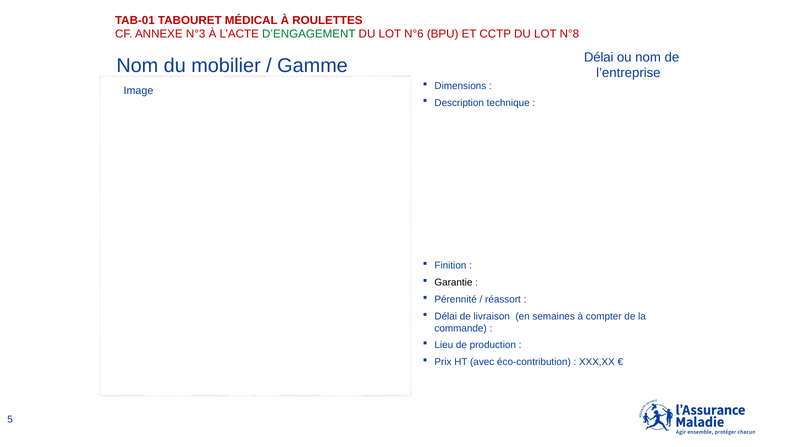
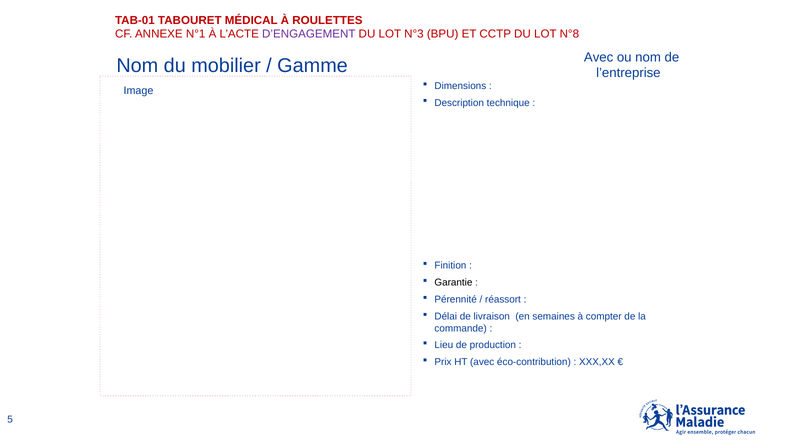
N°3: N°3 -> N°1
D’ENGAGEMENT colour: green -> purple
N°6: N°6 -> N°3
Gamme Délai: Délai -> Avec
